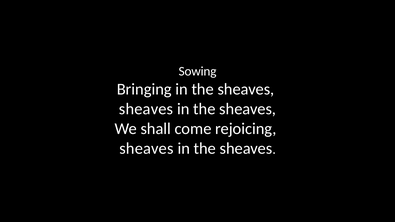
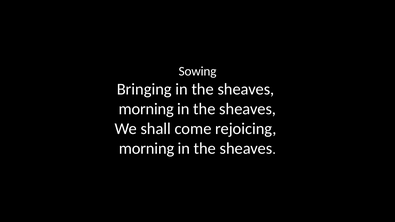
sheaves at (146, 109): sheaves -> morning
sheaves at (146, 149): sheaves -> morning
